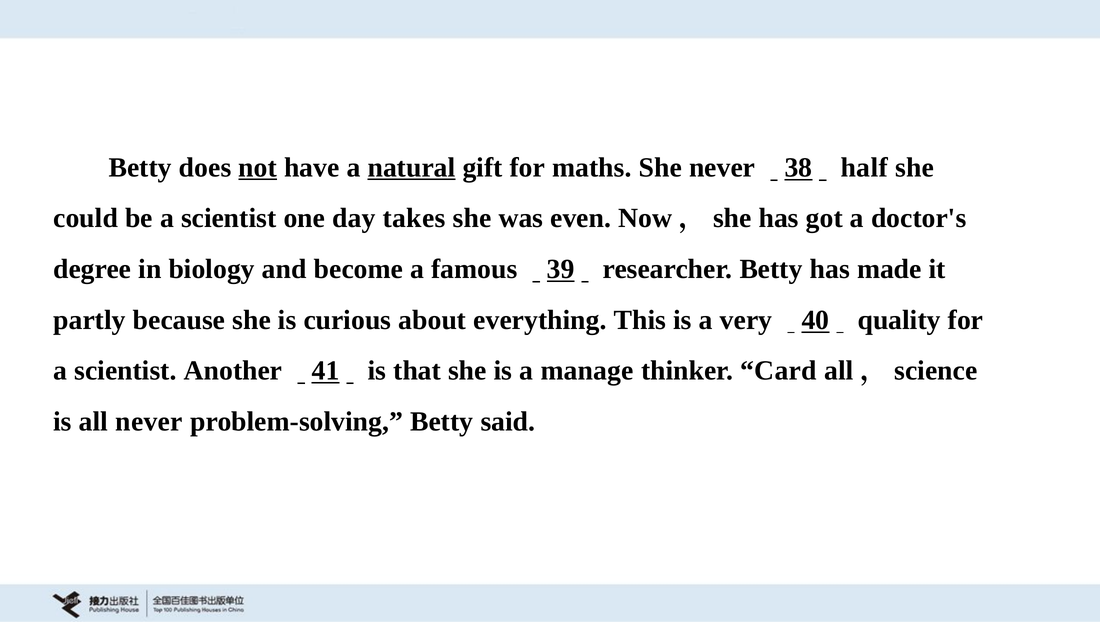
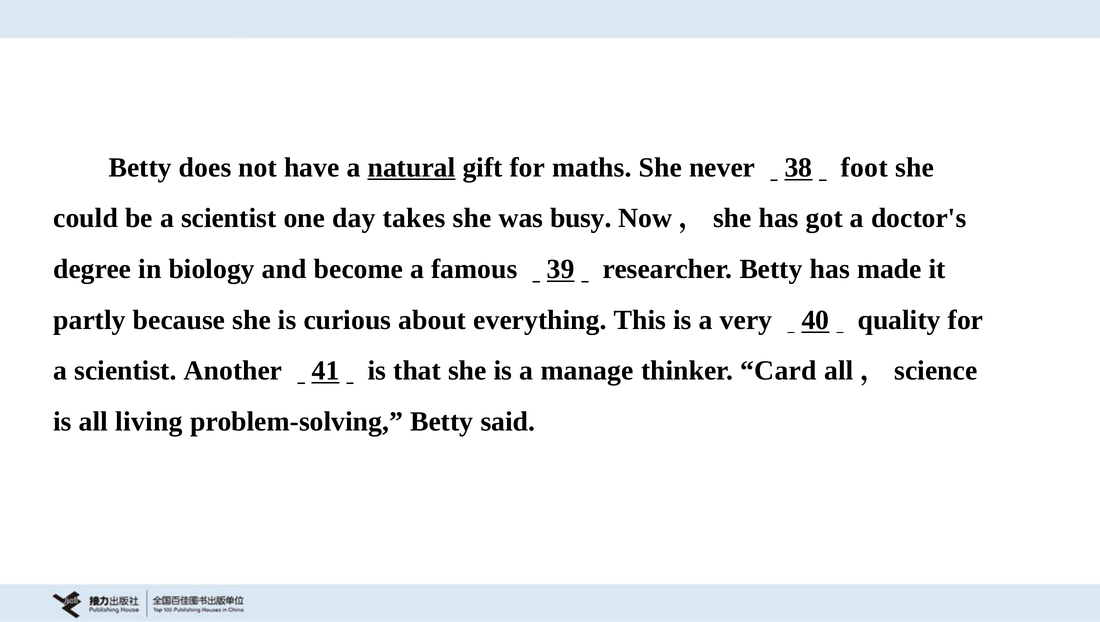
not underline: present -> none
half: half -> foot
even: even -> busy
all never: never -> living
